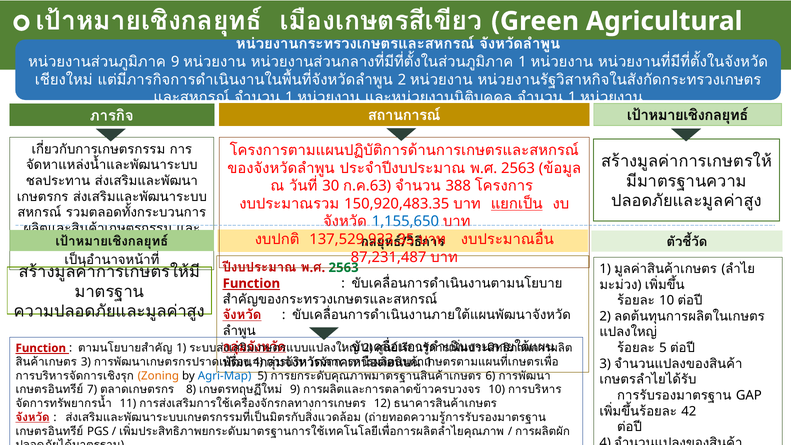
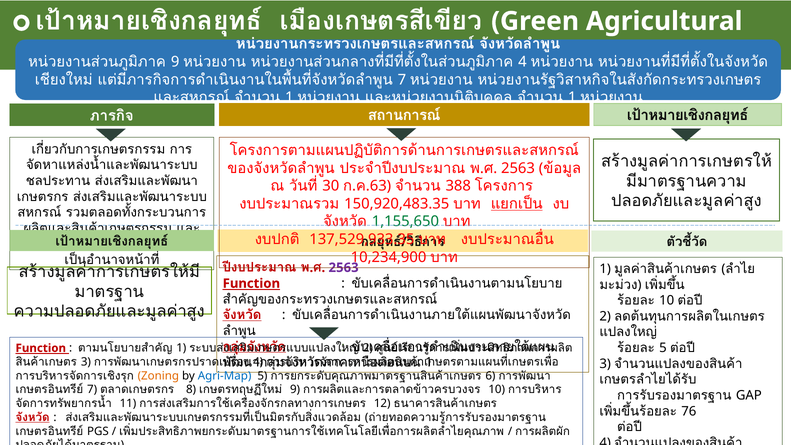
1 at (522, 62): 1 -> 4
2 at (402, 80): 2 -> 7
1,155,650 colour: blue -> green
87,231,487: 87,231,487 -> 10,234,900
2563 at (344, 268) colour: green -> purple
42: 42 -> 76
